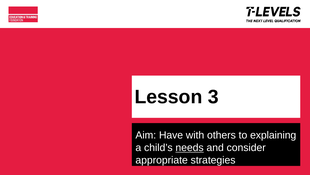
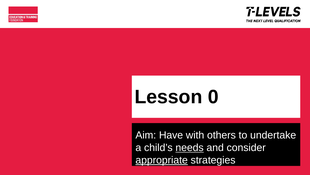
3: 3 -> 0
explaining: explaining -> undertake
appropriate underline: none -> present
